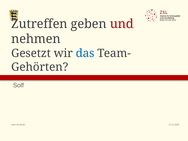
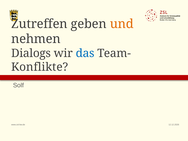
und colour: red -> orange
Gesetzt: Gesetzt -> Dialogs
Gehörten: Gehörten -> Konflikte
